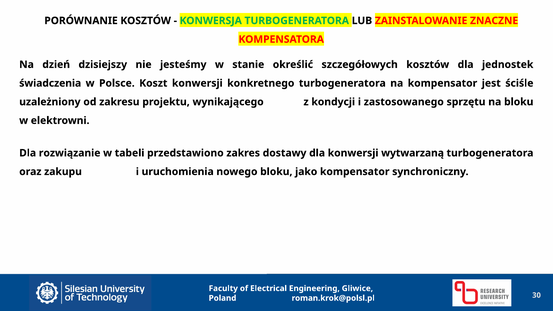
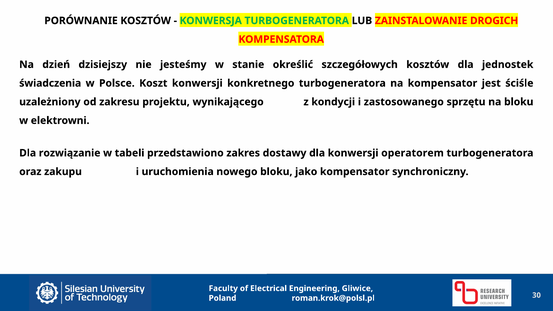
ZNACZNE: ZNACZNE -> DROGICH
wytwarzaną: wytwarzaną -> operatorem
